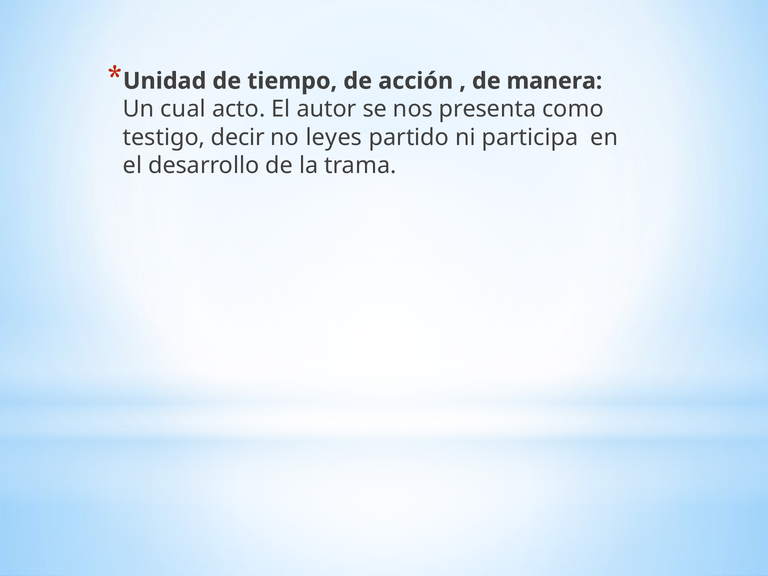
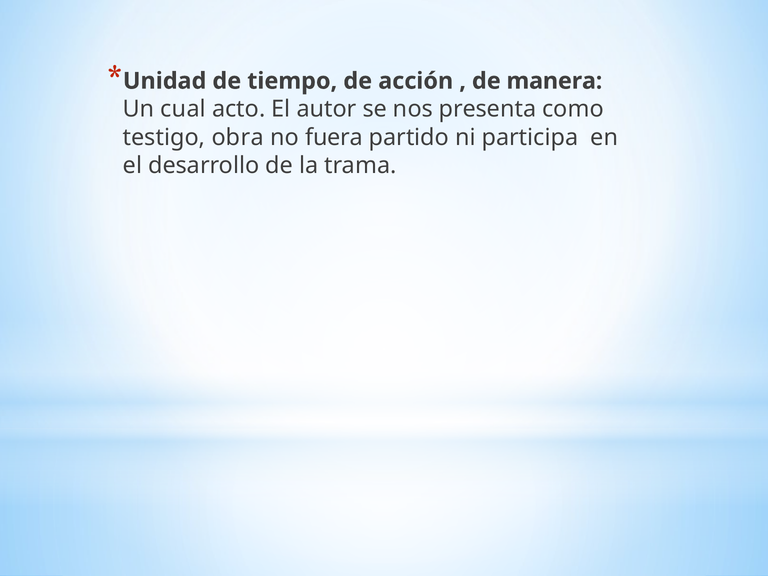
decir: decir -> obra
leyes: leyes -> fuera
